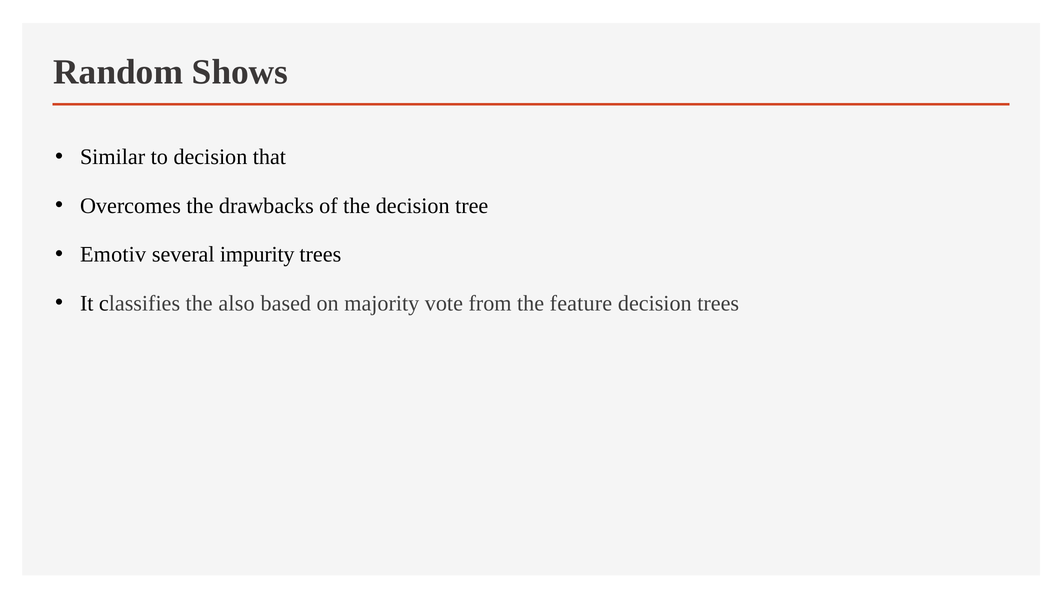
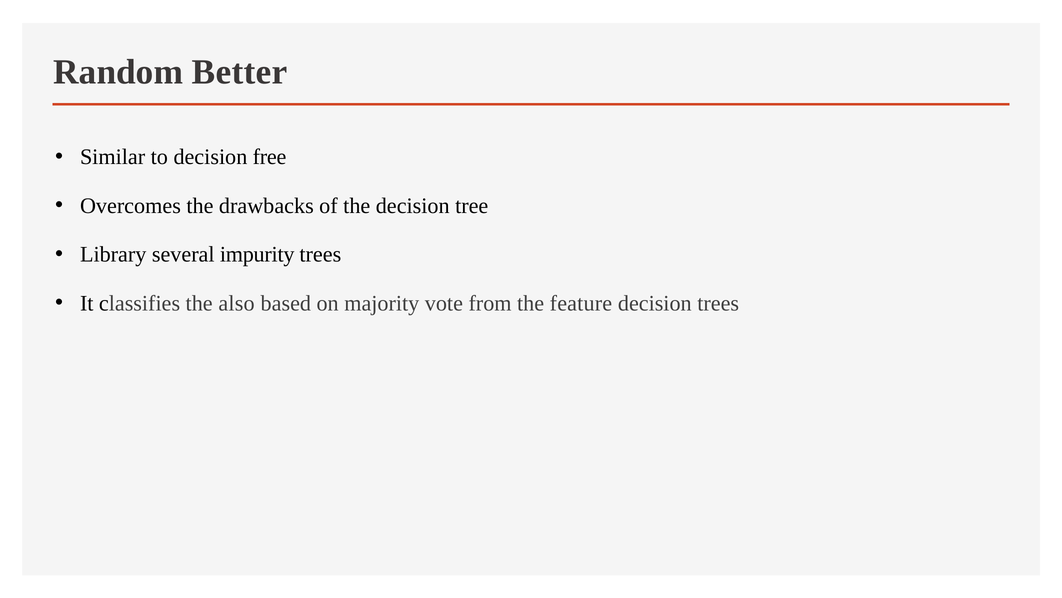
Shows: Shows -> Better
that: that -> free
Emotiv: Emotiv -> Library
